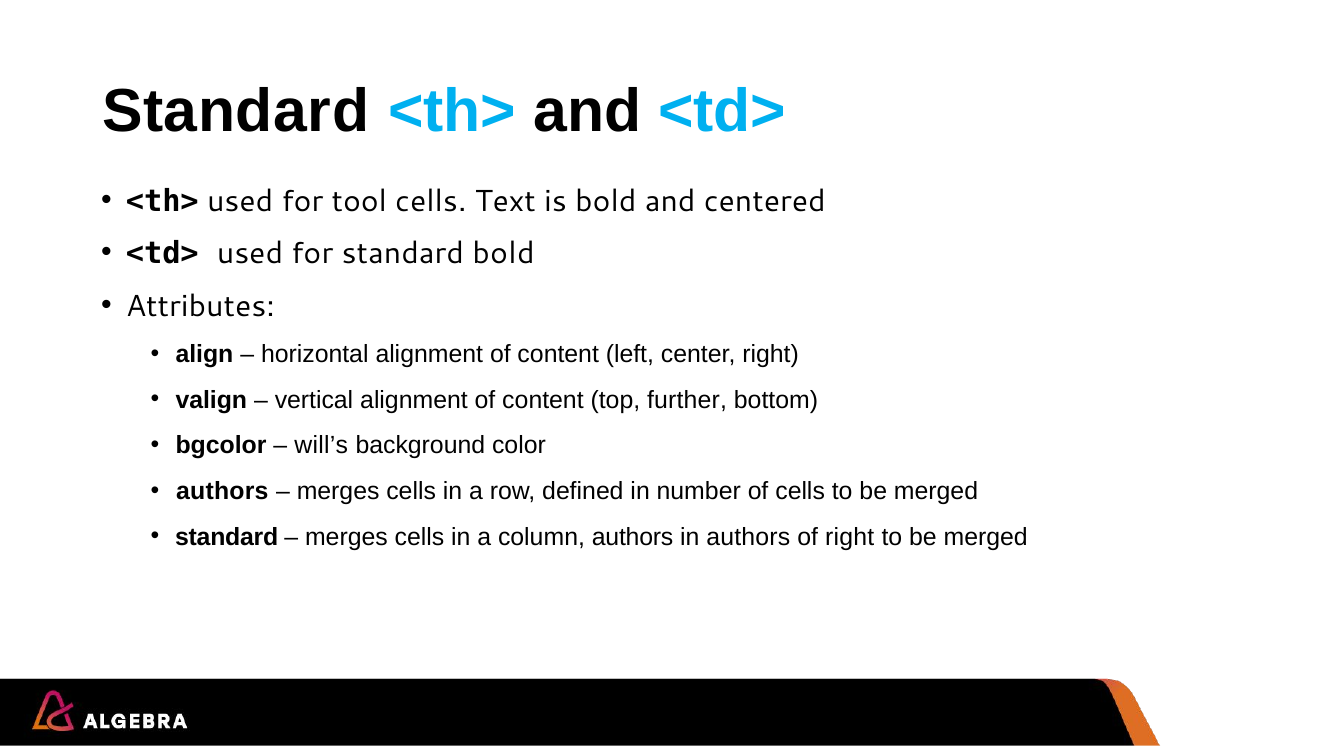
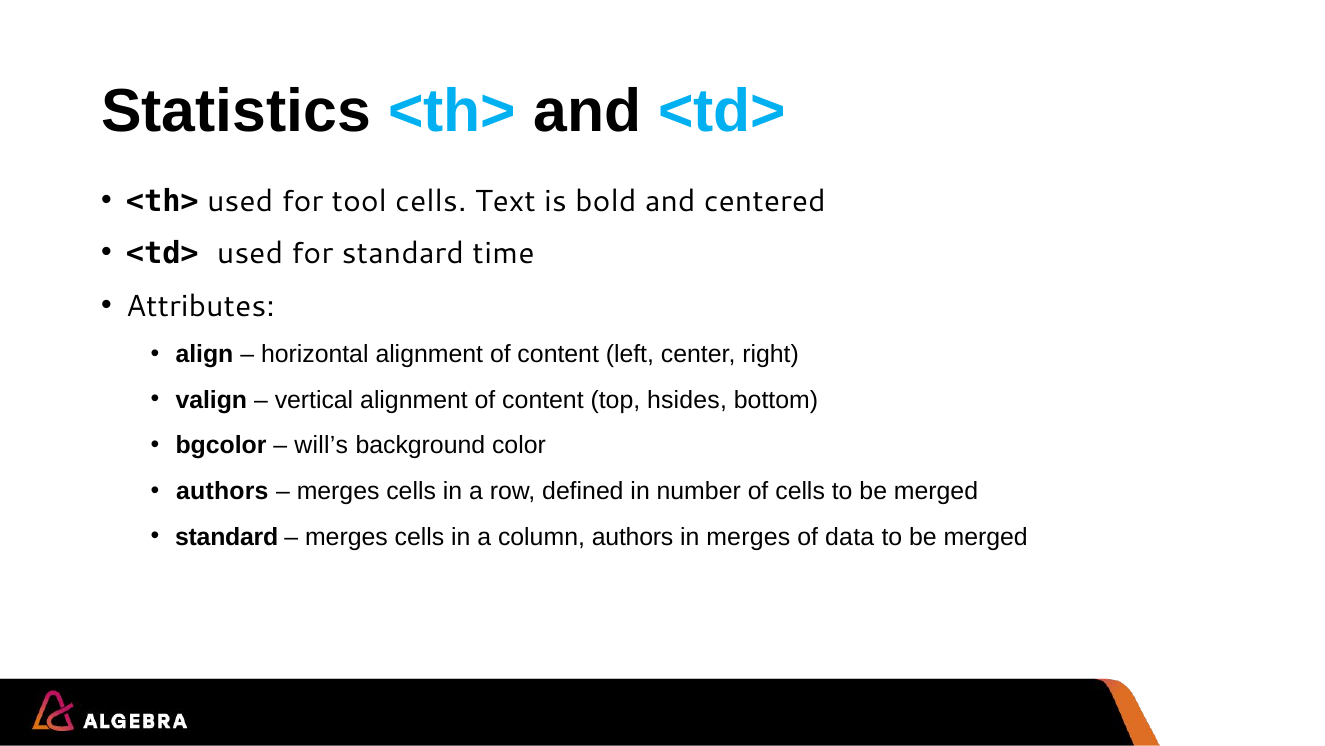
Standard at (236, 111): Standard -> Statistics
standard bold: bold -> time
further: further -> hsides
in authors: authors -> merges
of right: right -> data
